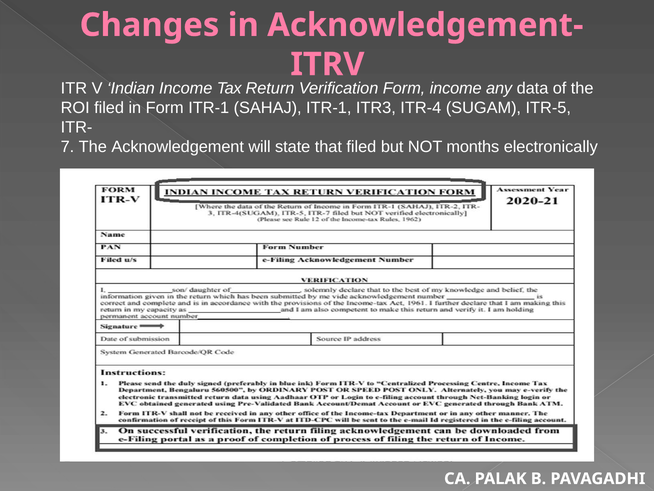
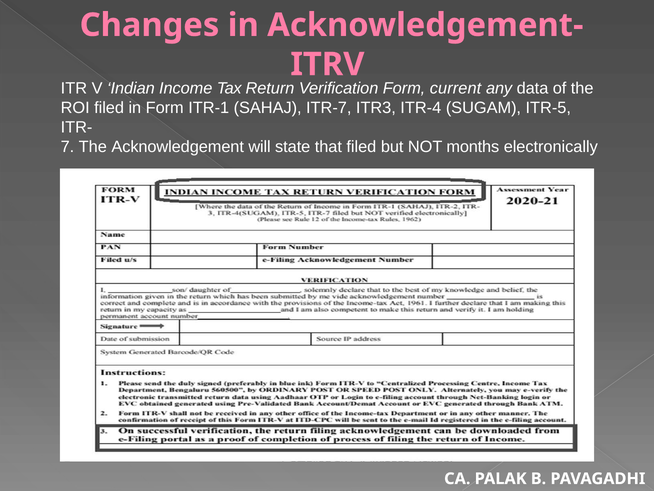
Form income: income -> current
SAHAJ ITR-1: ITR-1 -> ITR-7
